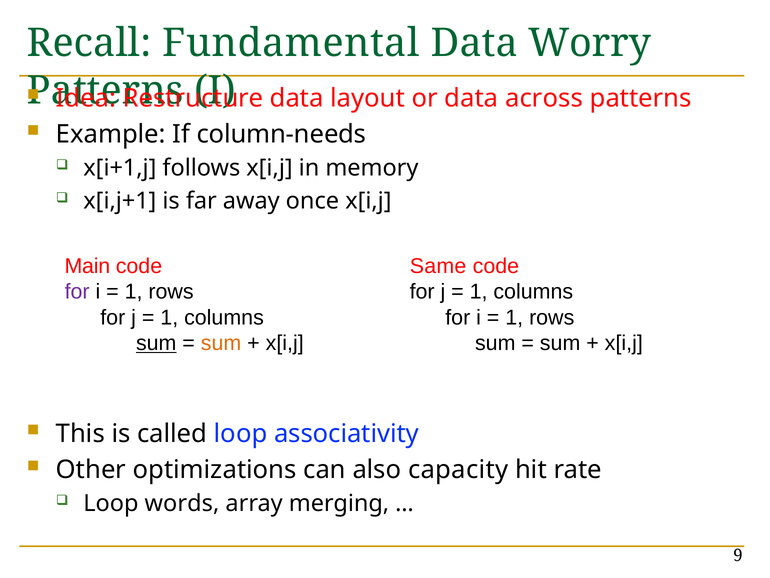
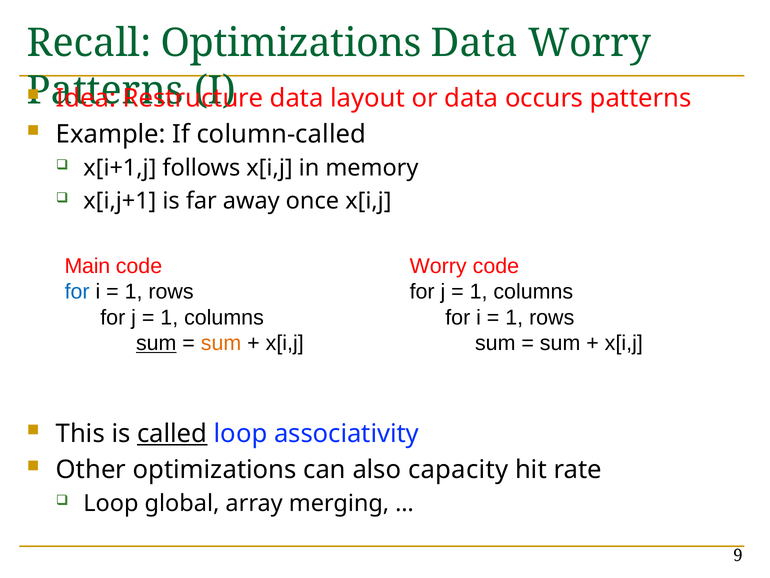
Recall Fundamental: Fundamental -> Optimizations
across: across -> occurs
column-needs: column-needs -> column-called
Same at (438, 266): Same -> Worry
for at (77, 292) colour: purple -> blue
called underline: none -> present
words: words -> global
